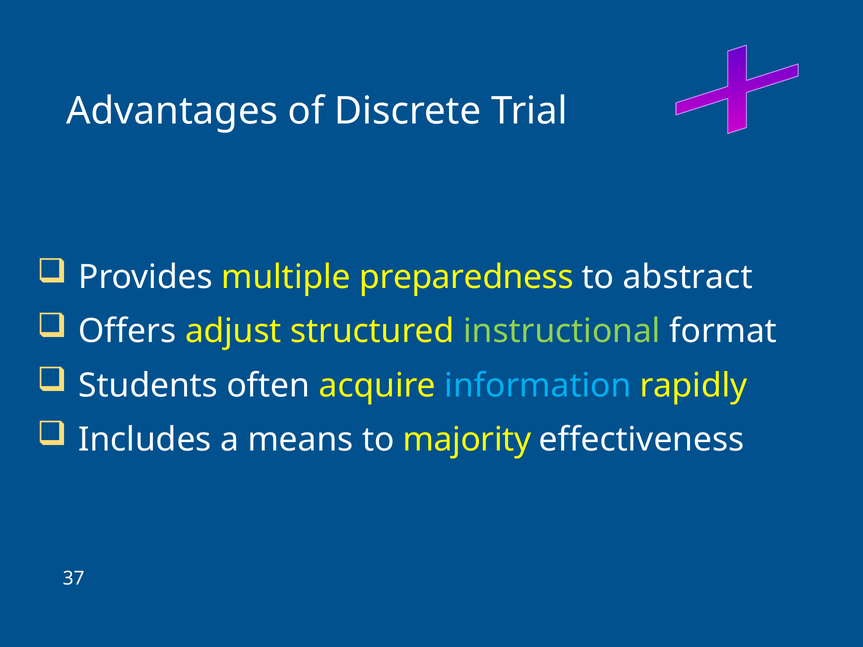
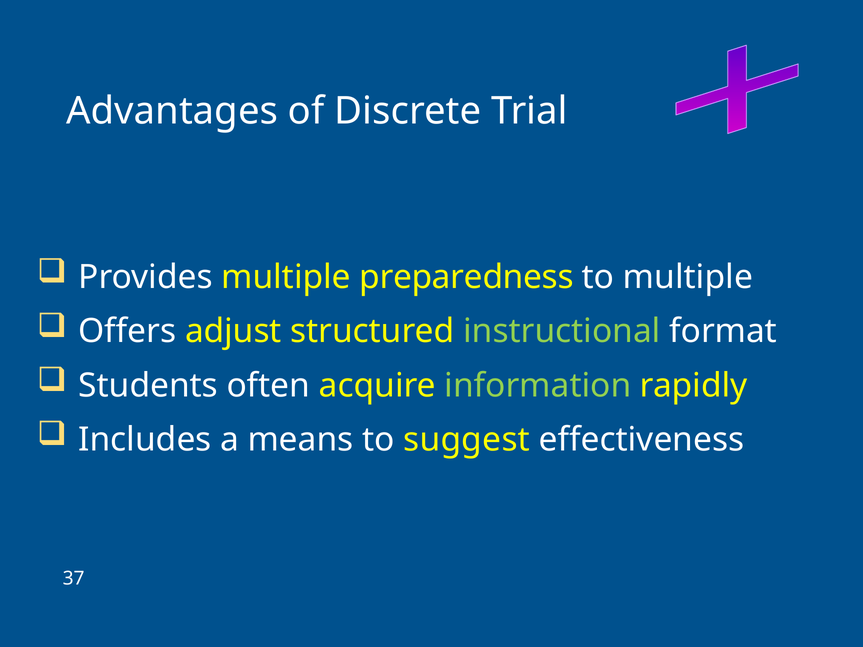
to abstract: abstract -> multiple
information colour: light blue -> light green
majority: majority -> suggest
